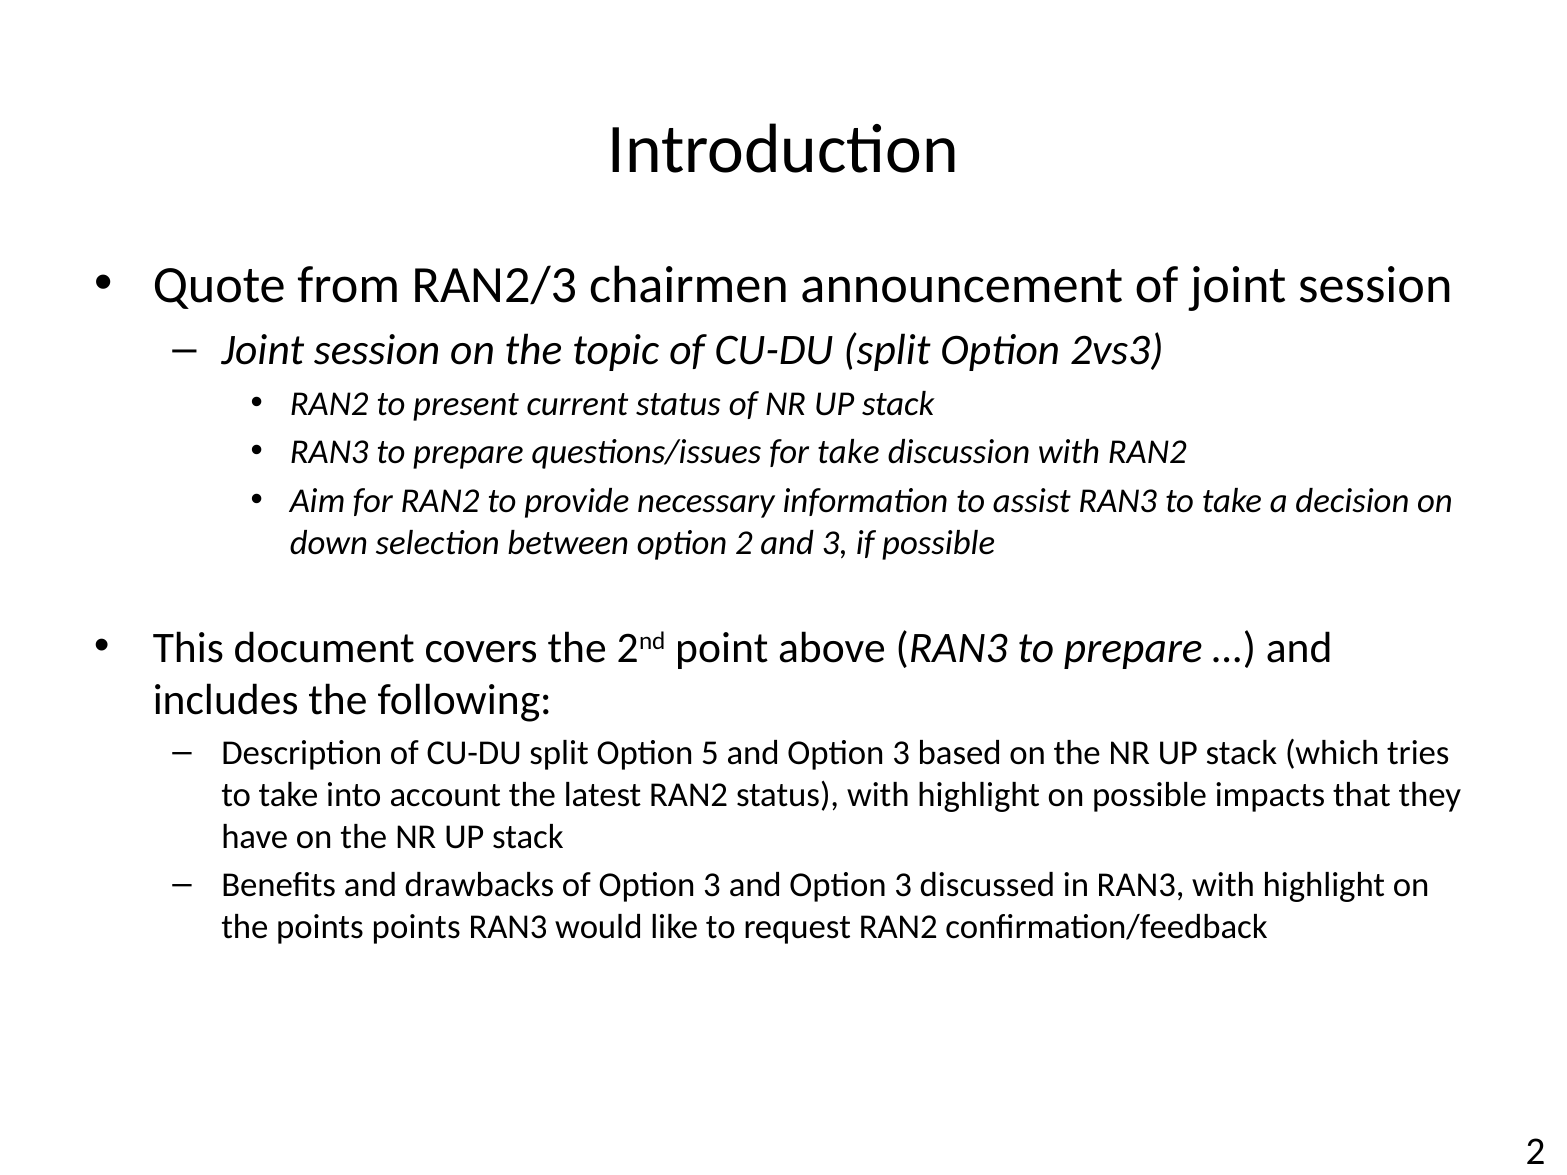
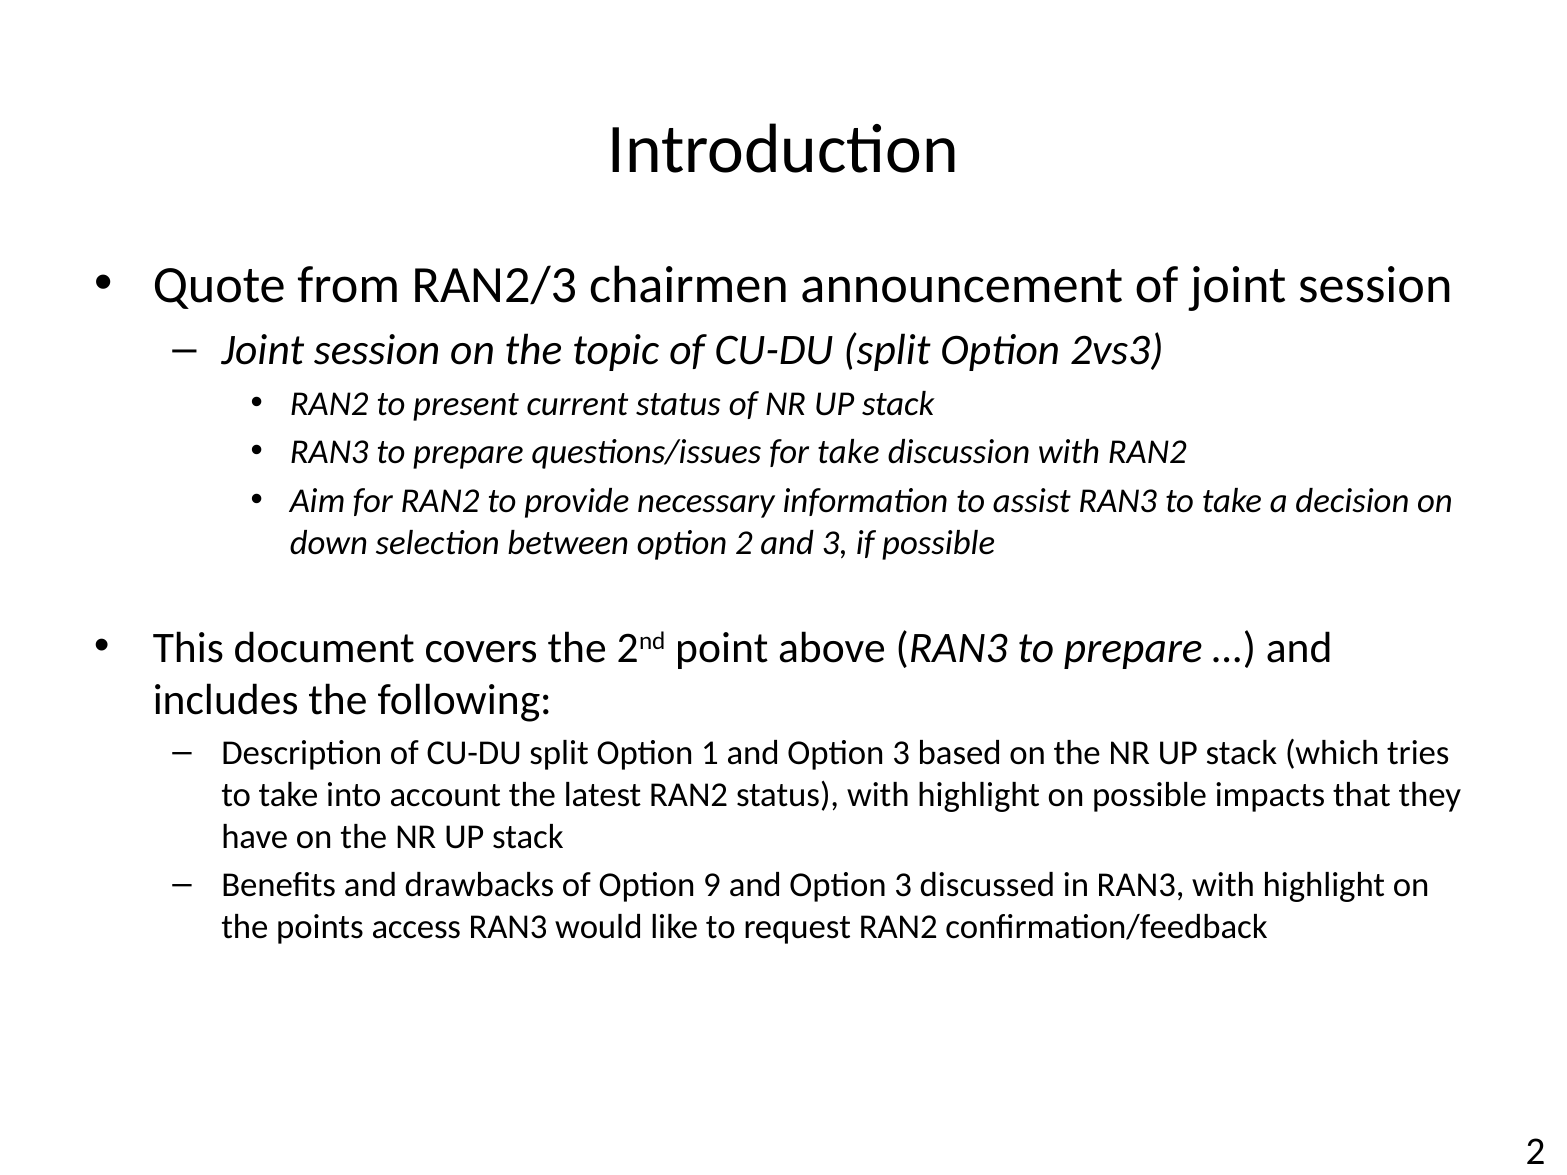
5: 5 -> 1
of Option 3: 3 -> 9
points points: points -> access
